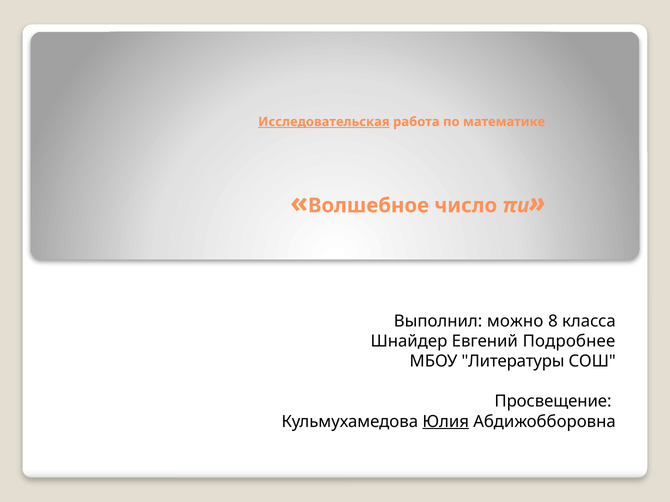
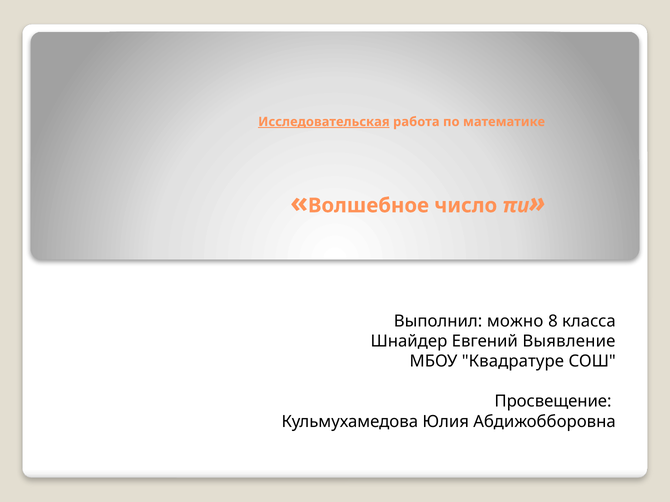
Подробнее: Подробнее -> Выявление
Литературы: Литературы -> Квадратуре
Юлия underline: present -> none
